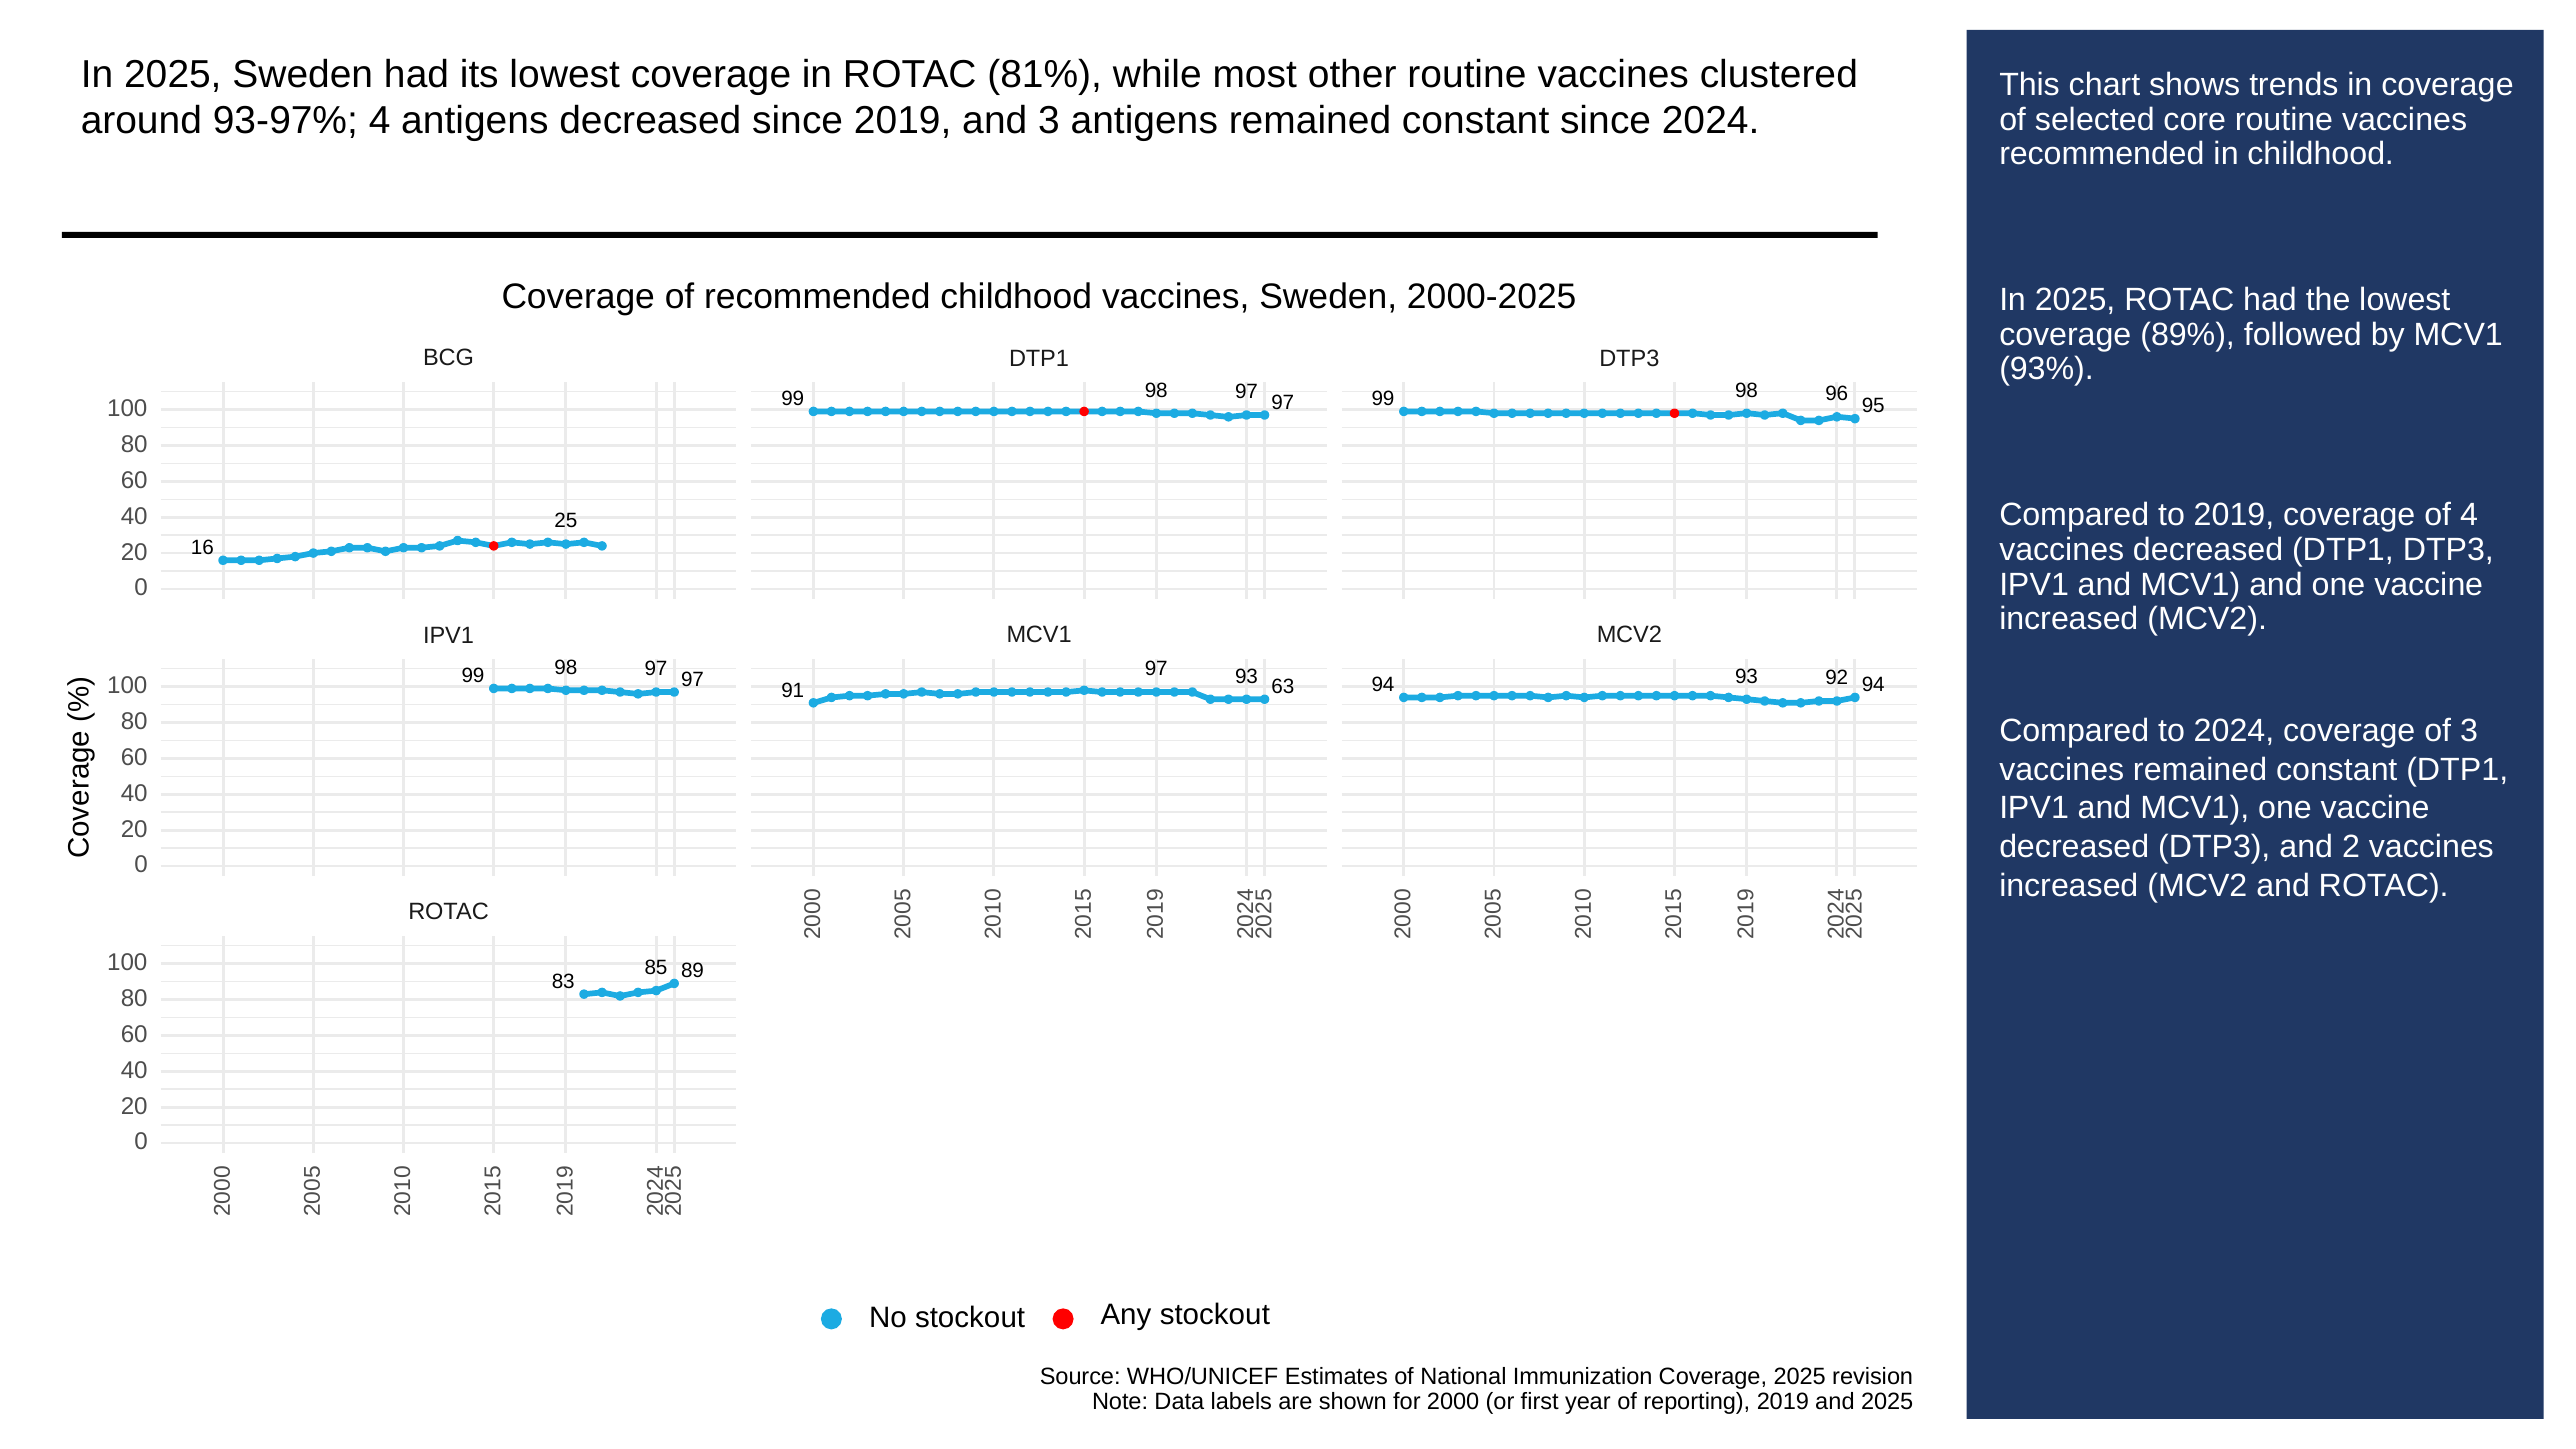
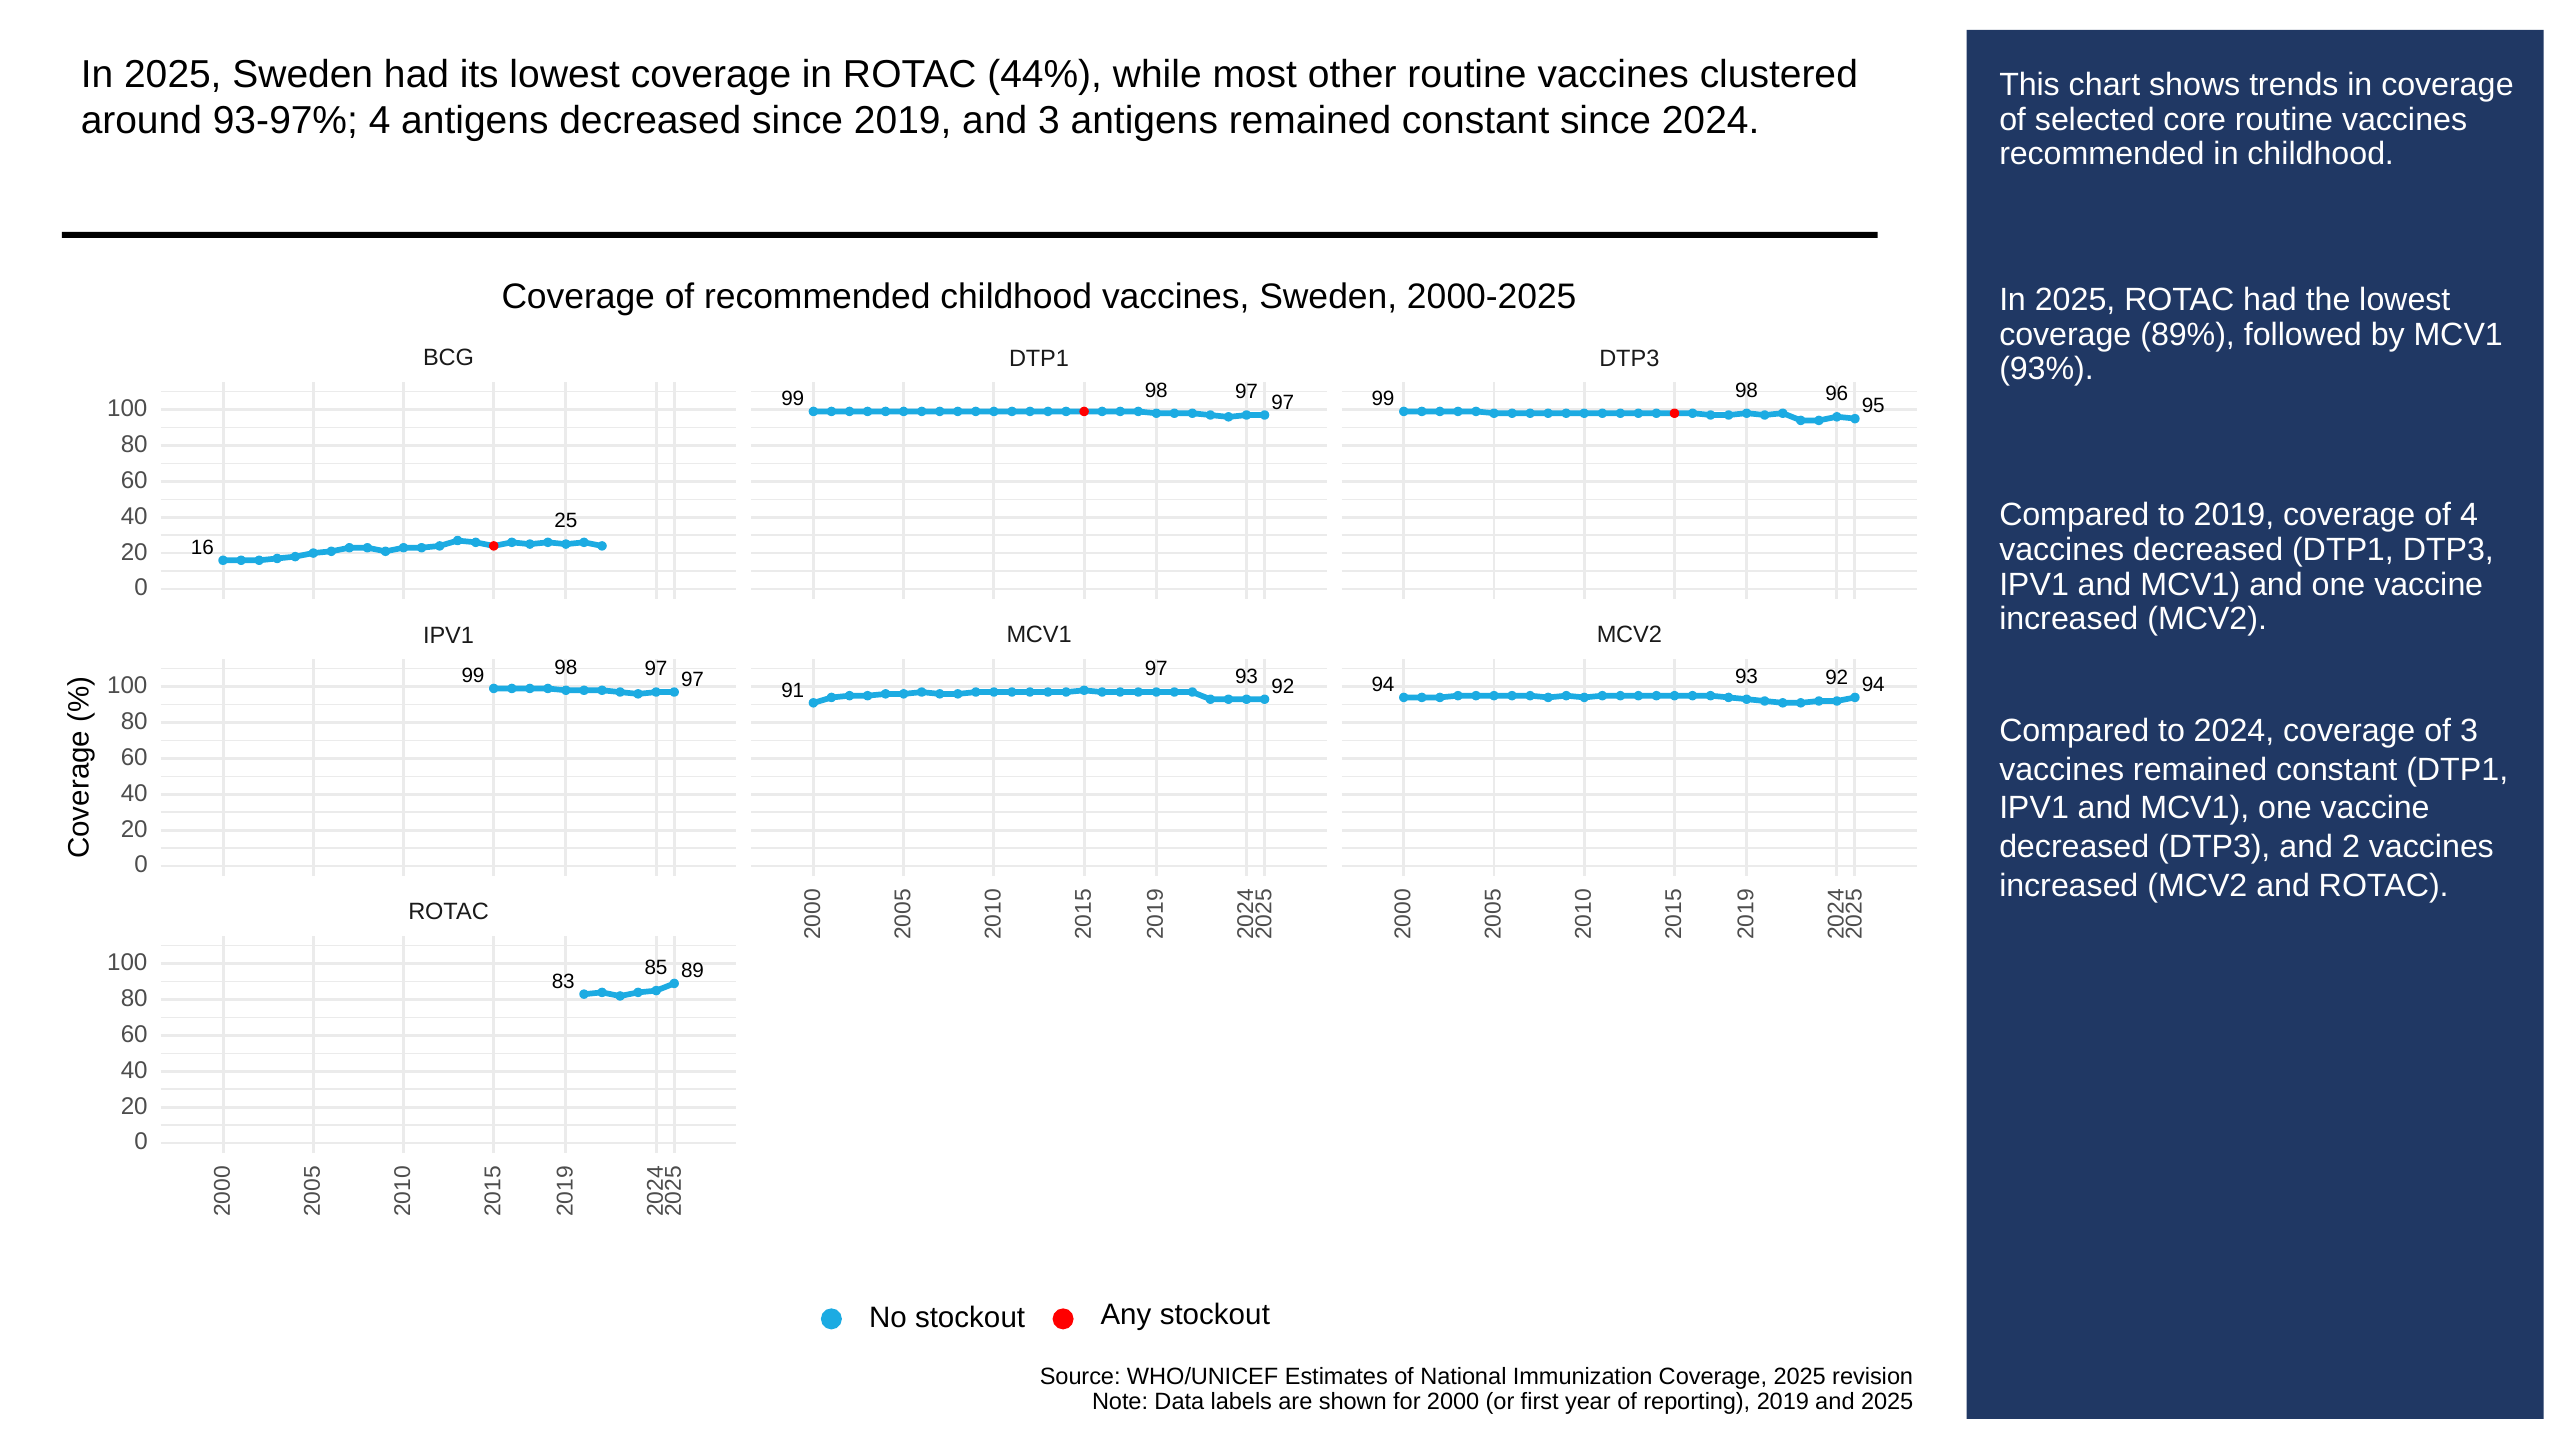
81%: 81% -> 44%
91 63: 63 -> 92
